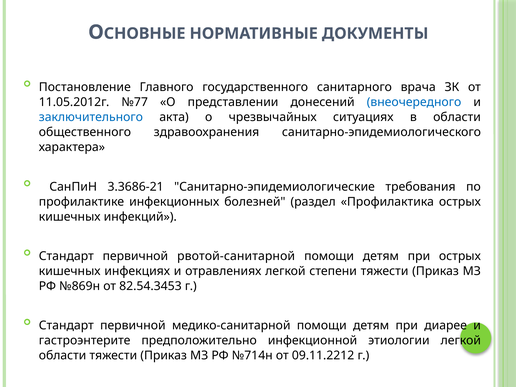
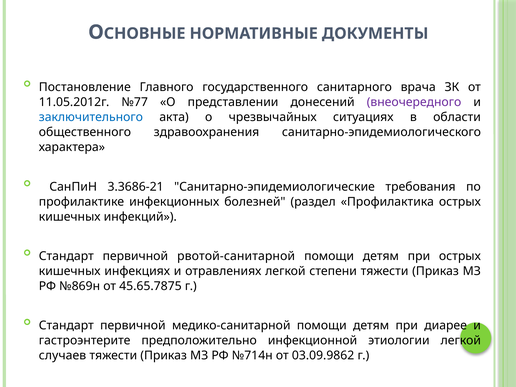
внеочередного colour: blue -> purple
82.54.3453: 82.54.3453 -> 45.65.7875
области at (63, 356): области -> случаев
09.11.2212: 09.11.2212 -> 03.09.9862
